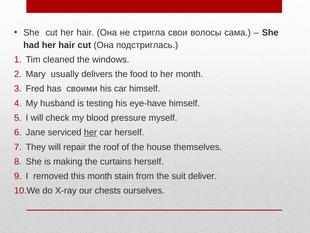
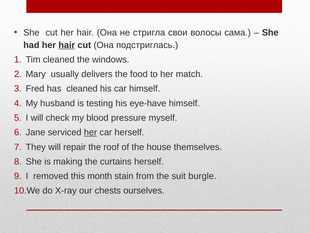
hair at (67, 45) underline: none -> present
her month: month -> match
has своими: своими -> cleaned
deliver: deliver -> burgle
